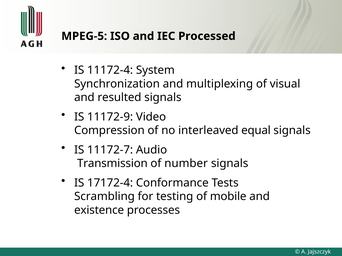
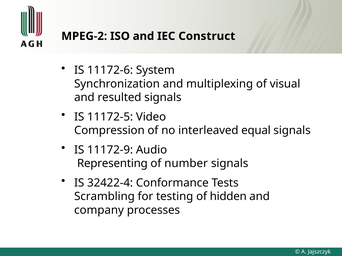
MPEG-5: MPEG-5 -> MPEG-2
Processed: Processed -> Construct
11172-4: 11172-4 -> 11172-6
11172-9: 11172-9 -> 11172-5
11172-7: 11172-7 -> 11172-9
Transmission: Transmission -> Representing
17172-4: 17172-4 -> 32422-4
mobile: mobile -> hidden
existence: existence -> company
